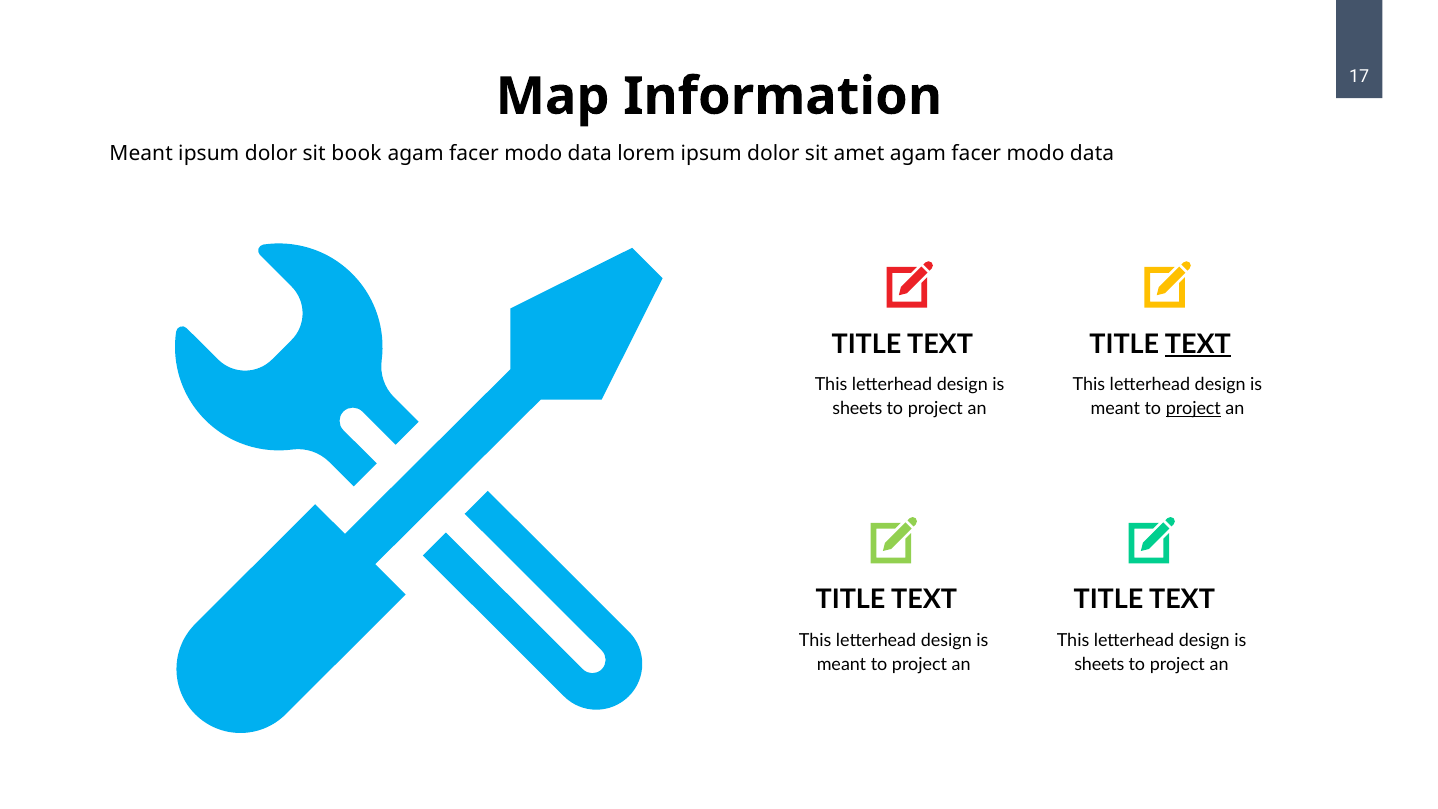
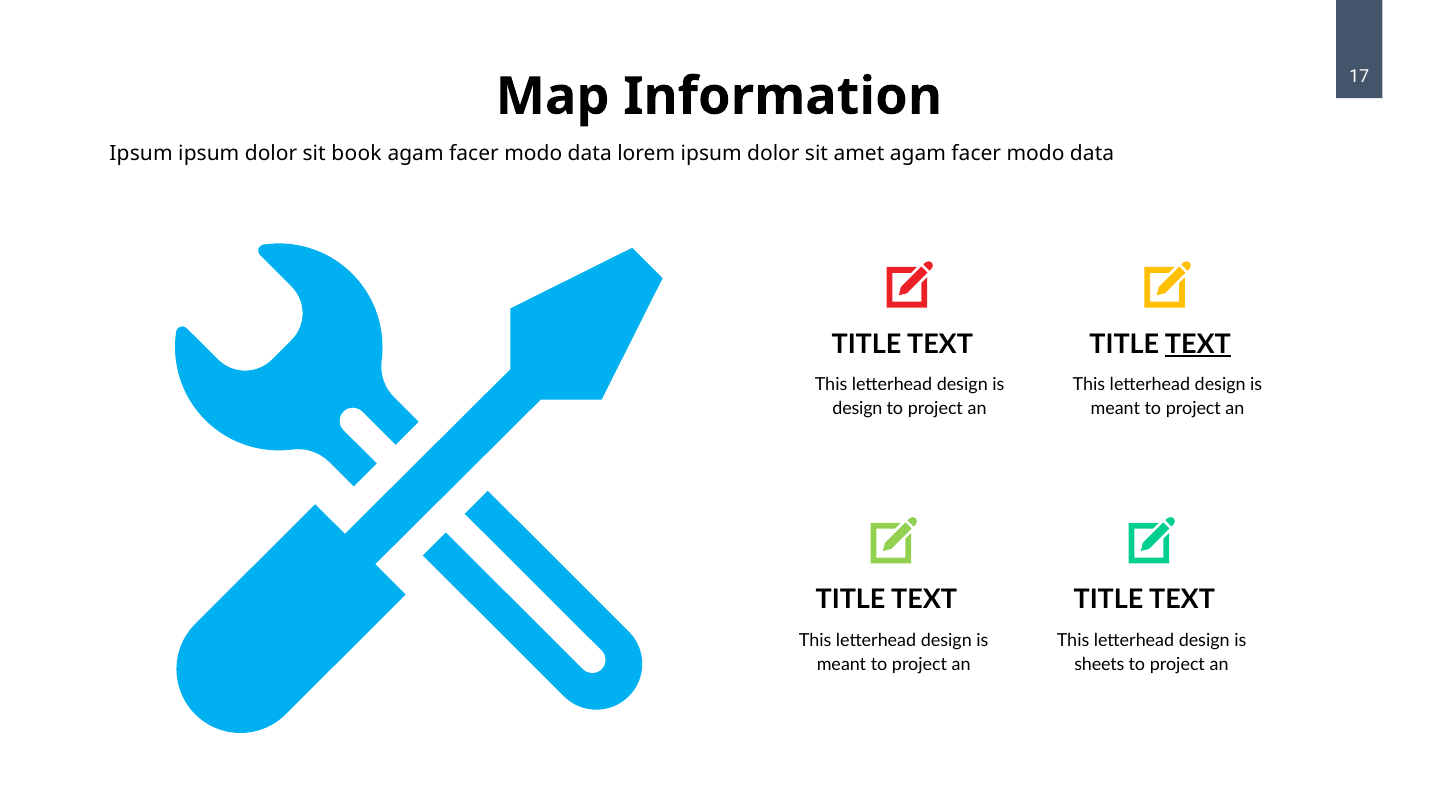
Meant at (141, 153): Meant -> Ipsum
sheets at (857, 409): sheets -> design
project at (1193, 409) underline: present -> none
